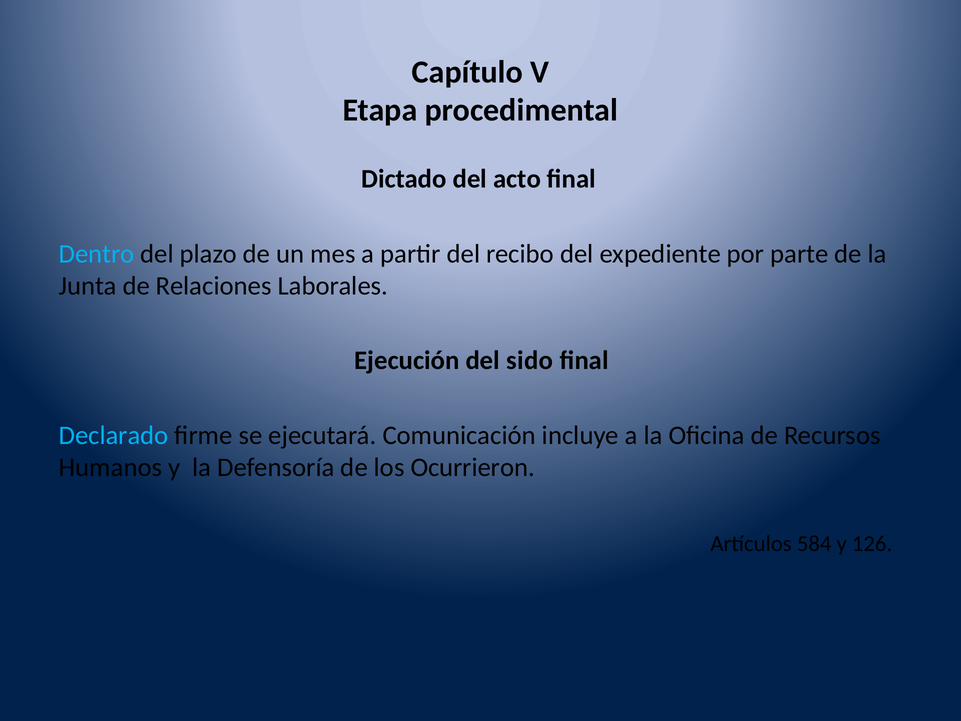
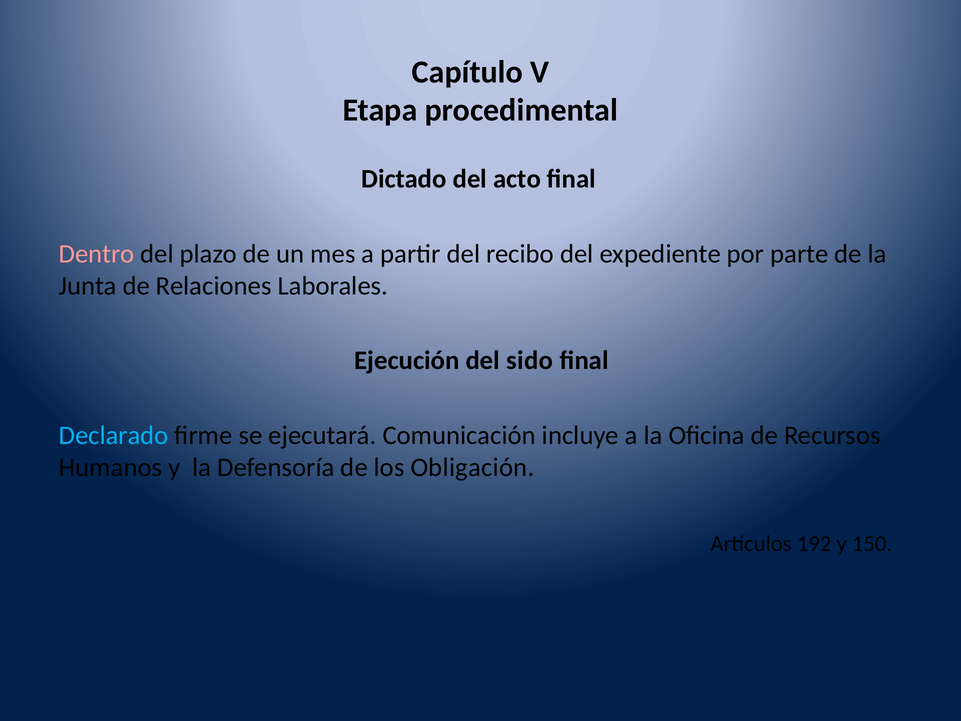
Dentro colour: light blue -> pink
Ocurrieron: Ocurrieron -> Obligación
584: 584 -> 192
126: 126 -> 150
